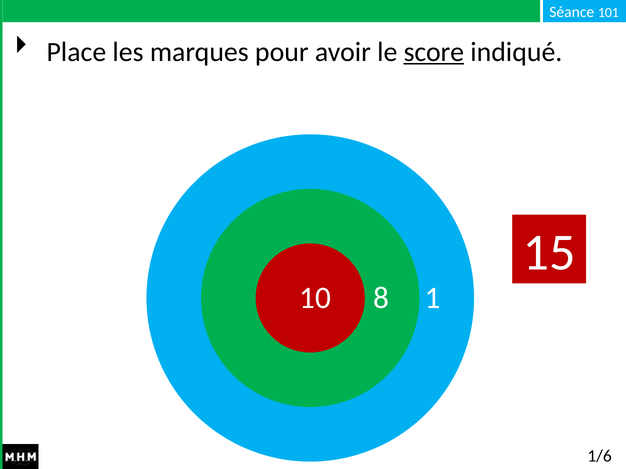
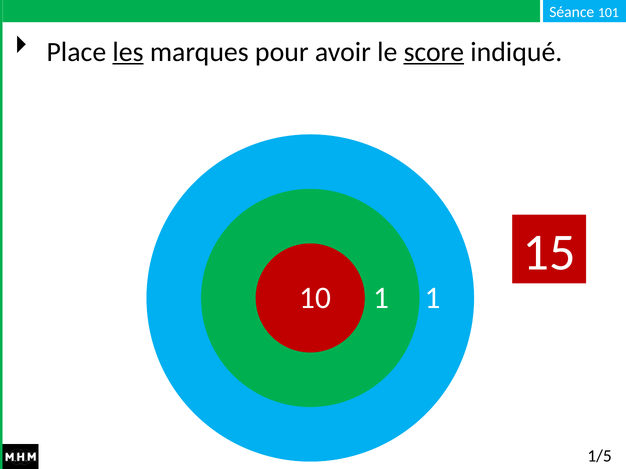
les underline: none -> present
10 8: 8 -> 1
1/6: 1/6 -> 1/5
